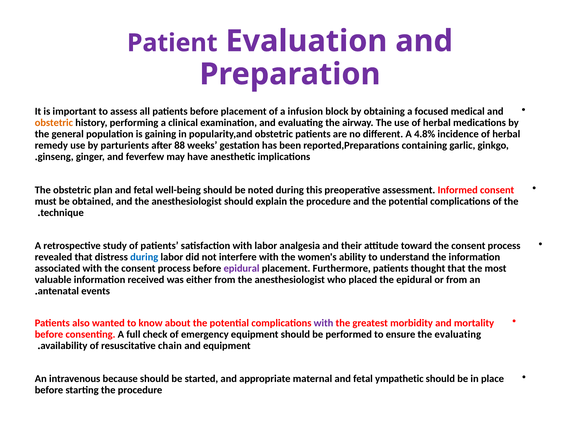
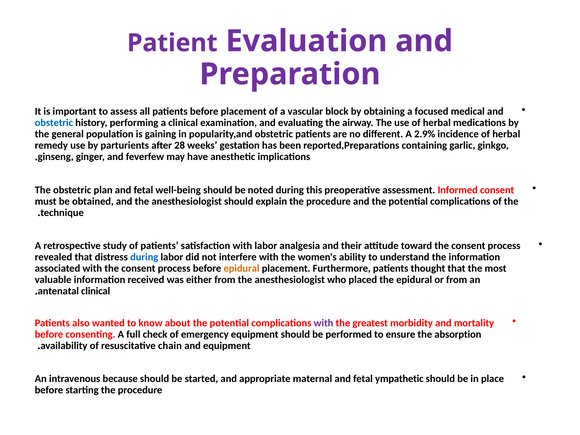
infusion: infusion -> vascular
obstetric at (54, 123) colour: orange -> blue
4.8%: 4.8% -> 2.9%
88: 88 -> 28
epidural at (242, 268) colour: purple -> orange
antenatal events: events -> clinical
the evaluating: evaluating -> absorption
